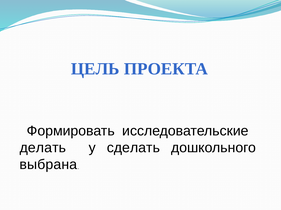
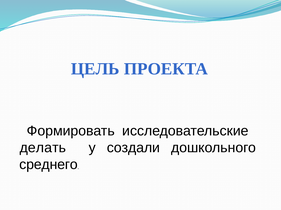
сделать: сделать -> создали
выбрана: выбрана -> среднего
